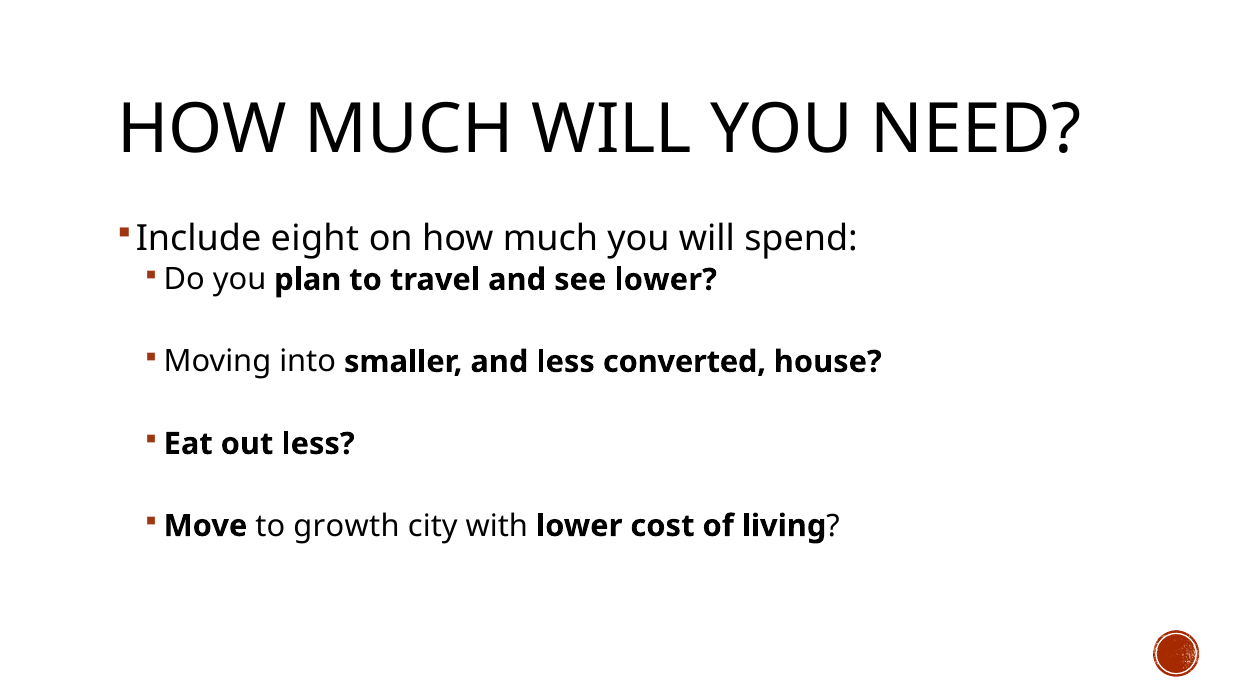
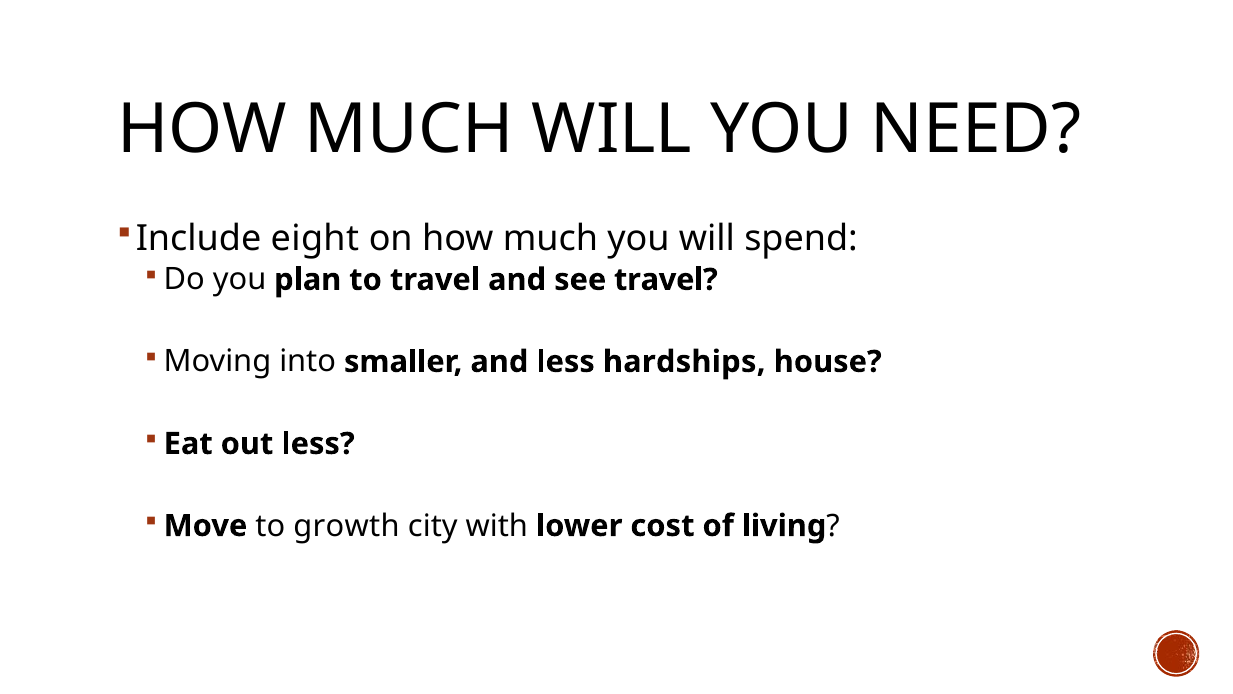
see lower: lower -> travel
converted: converted -> hardships
